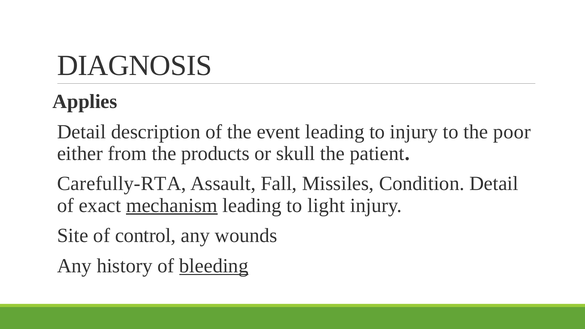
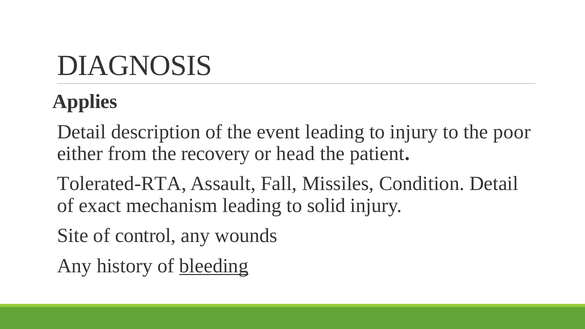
products: products -> recovery
skull: skull -> head
Carefully-RTA: Carefully-RTA -> Tolerated-RTA
mechanism underline: present -> none
light: light -> solid
